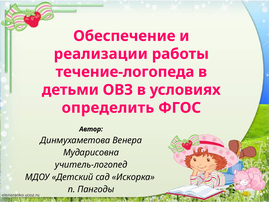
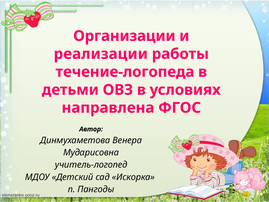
Обеспечение: Обеспечение -> Организации
определить: определить -> направлена
